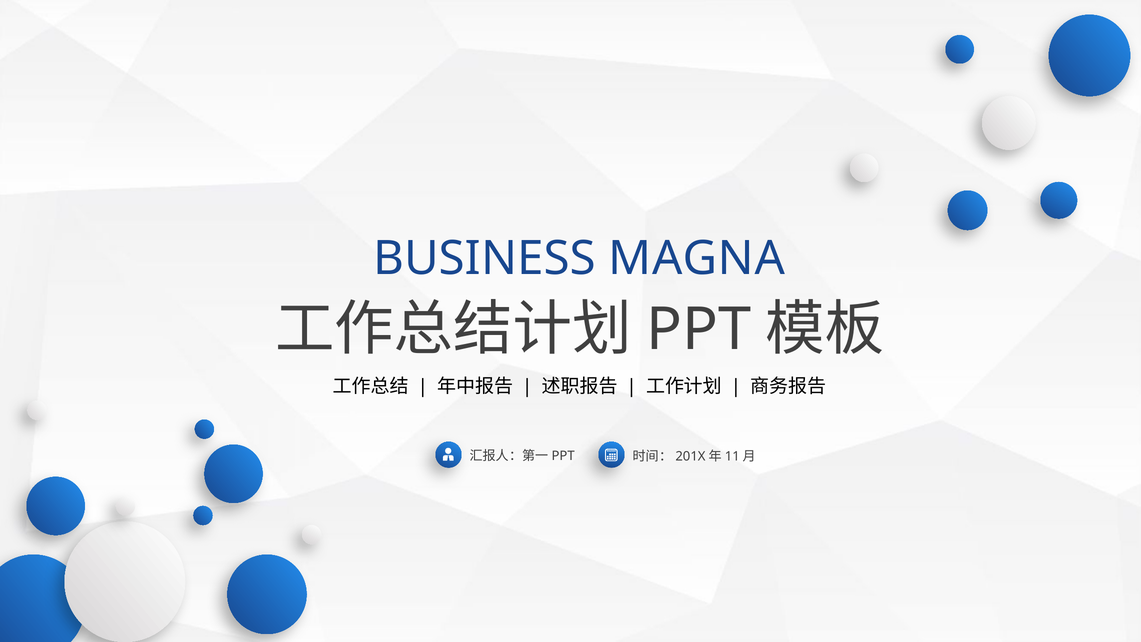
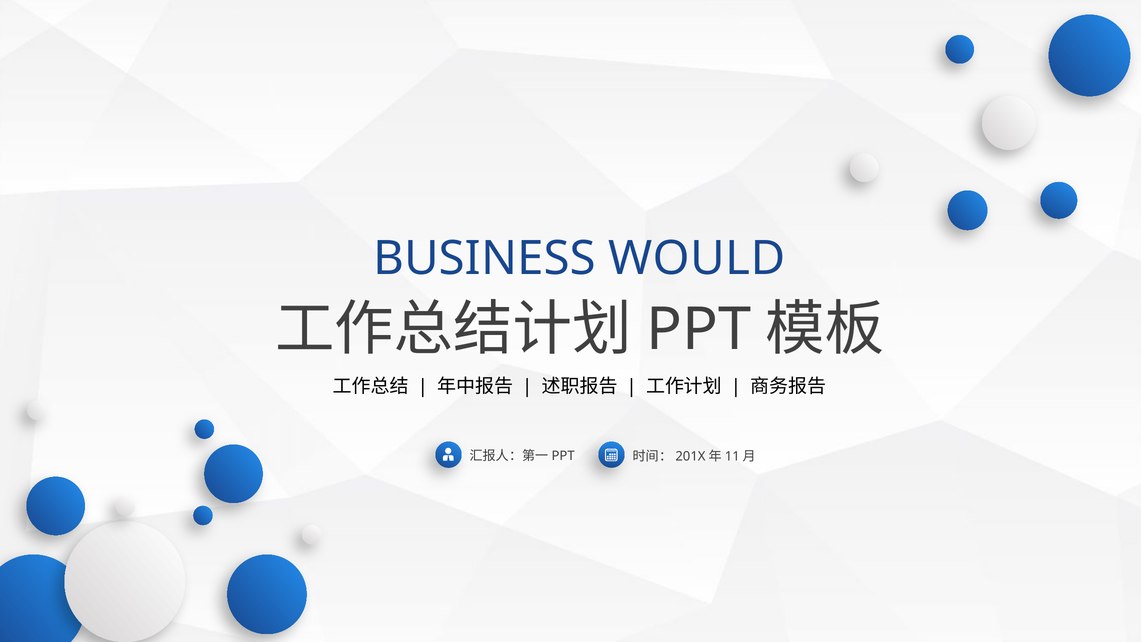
MAGNA: MAGNA -> WOULD
